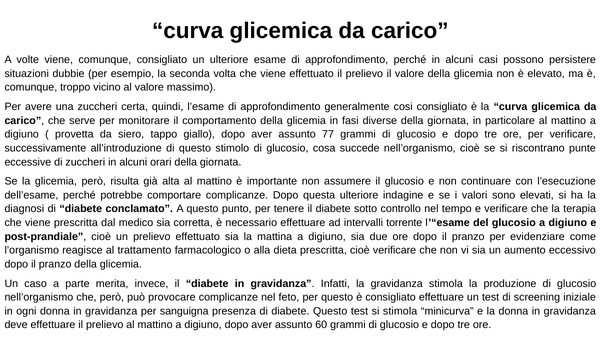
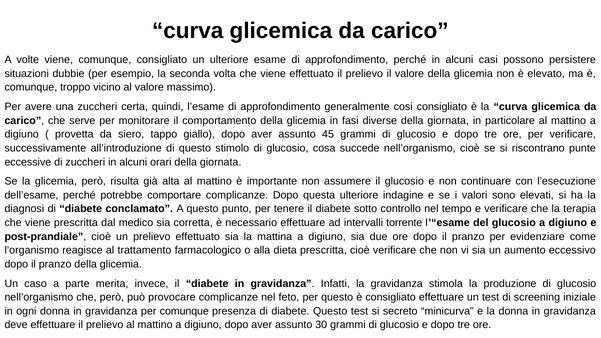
77: 77 -> 45
per sanguigna: sanguigna -> comunque
si stimola: stimola -> secreto
60: 60 -> 30
